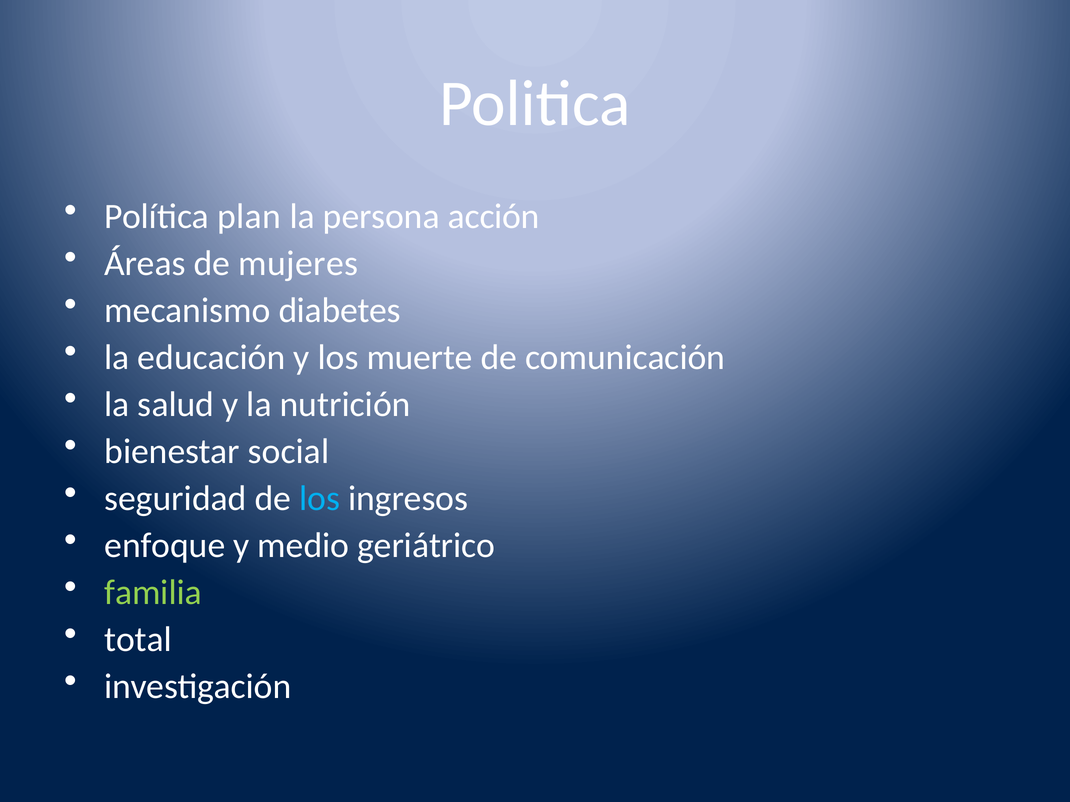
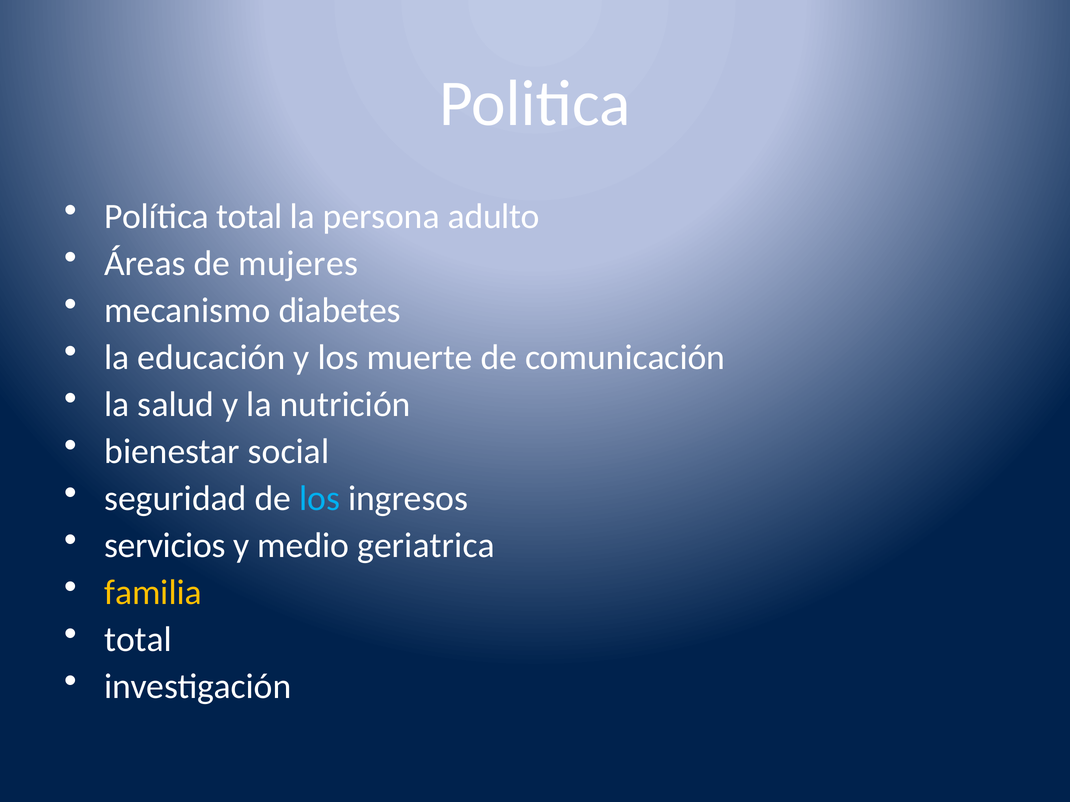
Política plan: plan -> total
acción: acción -> adulto
enfoque: enfoque -> servicios
geriátrico: geriátrico -> geriatrica
familia colour: light green -> yellow
